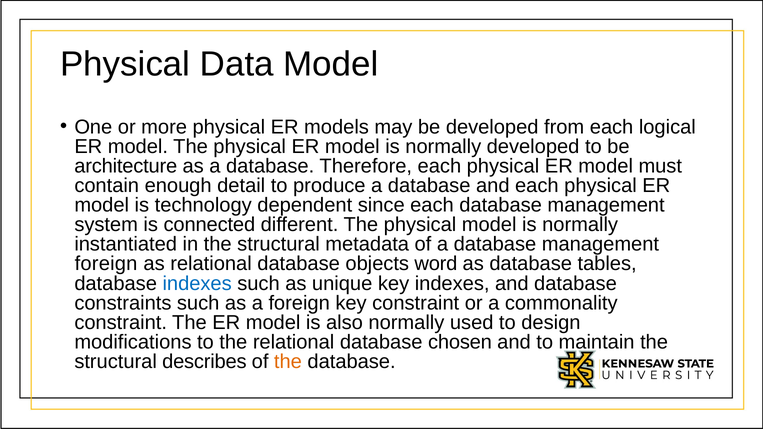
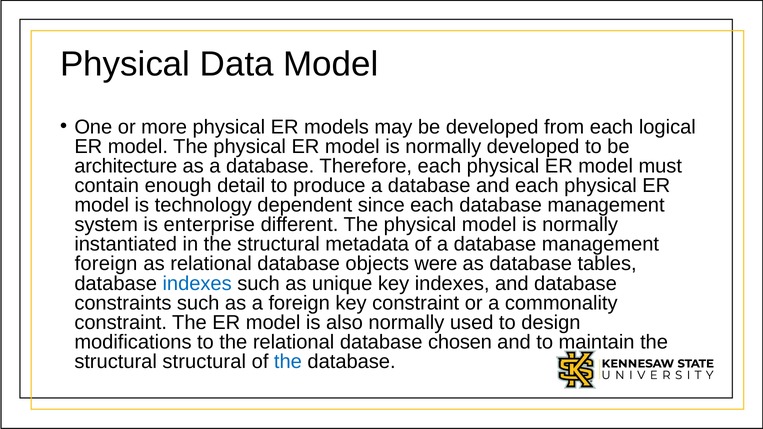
connected: connected -> enterprise
word: word -> were
structural describes: describes -> structural
the at (288, 362) colour: orange -> blue
